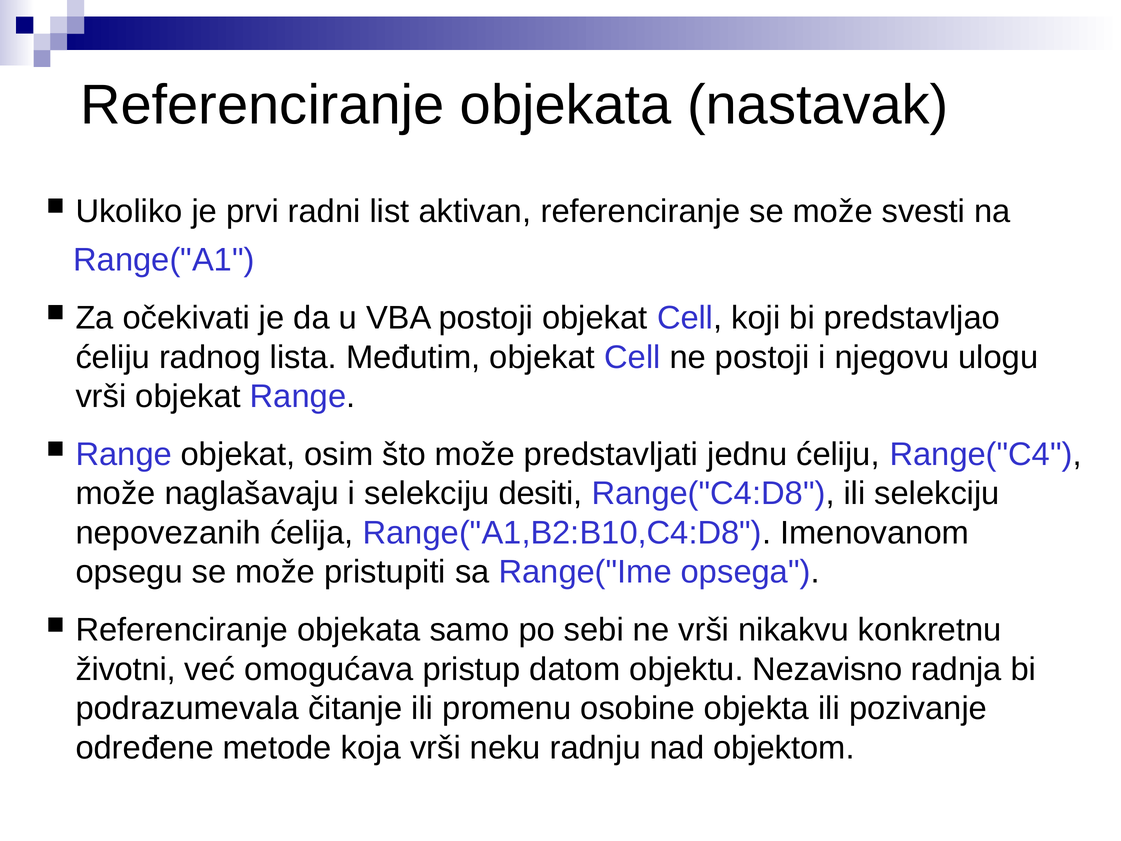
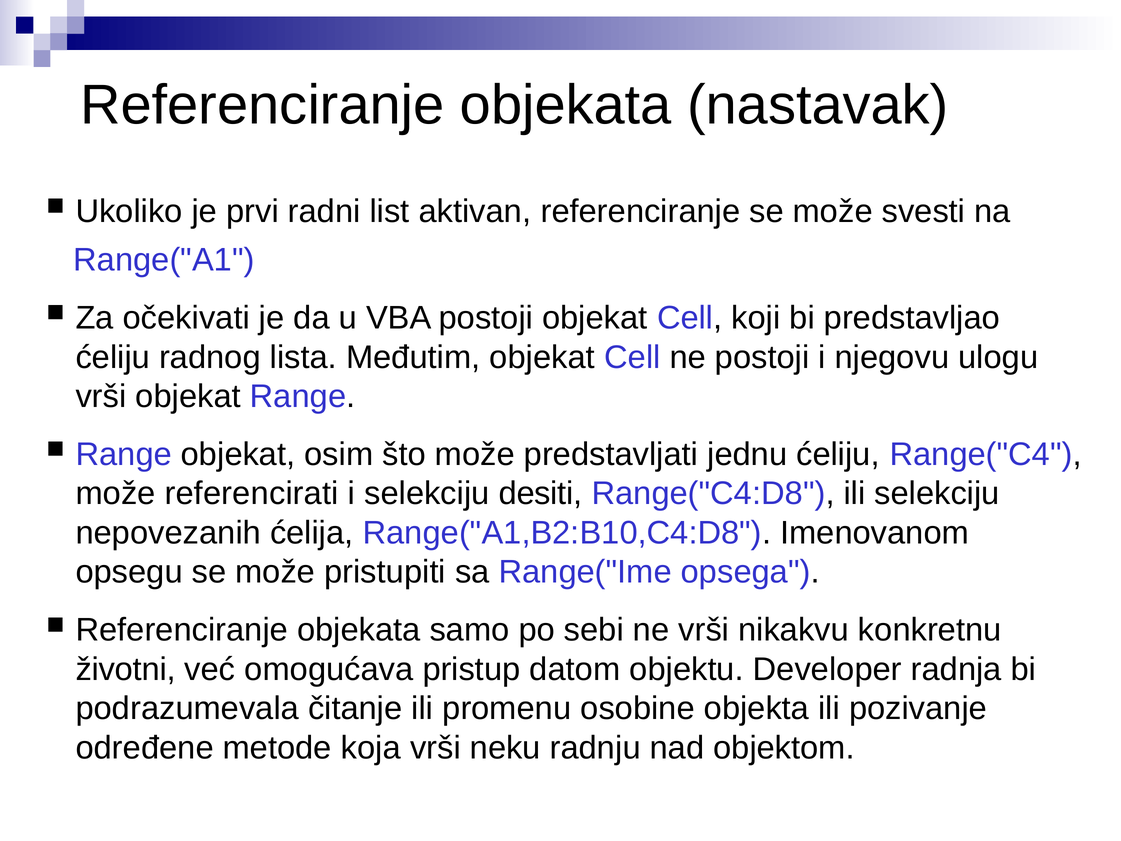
naglašavaju: naglašavaju -> referencirati
Nezavisno: Nezavisno -> Developer
